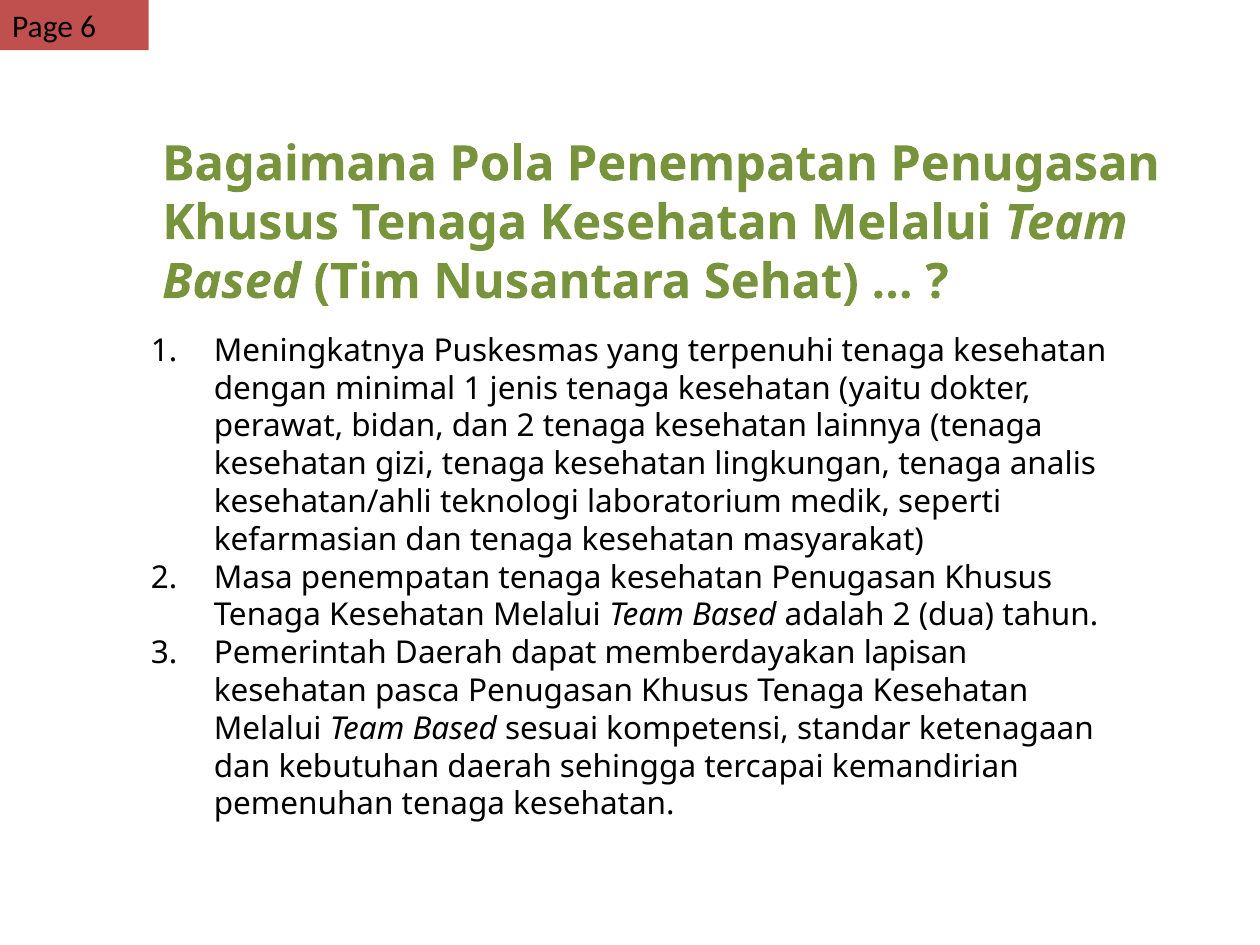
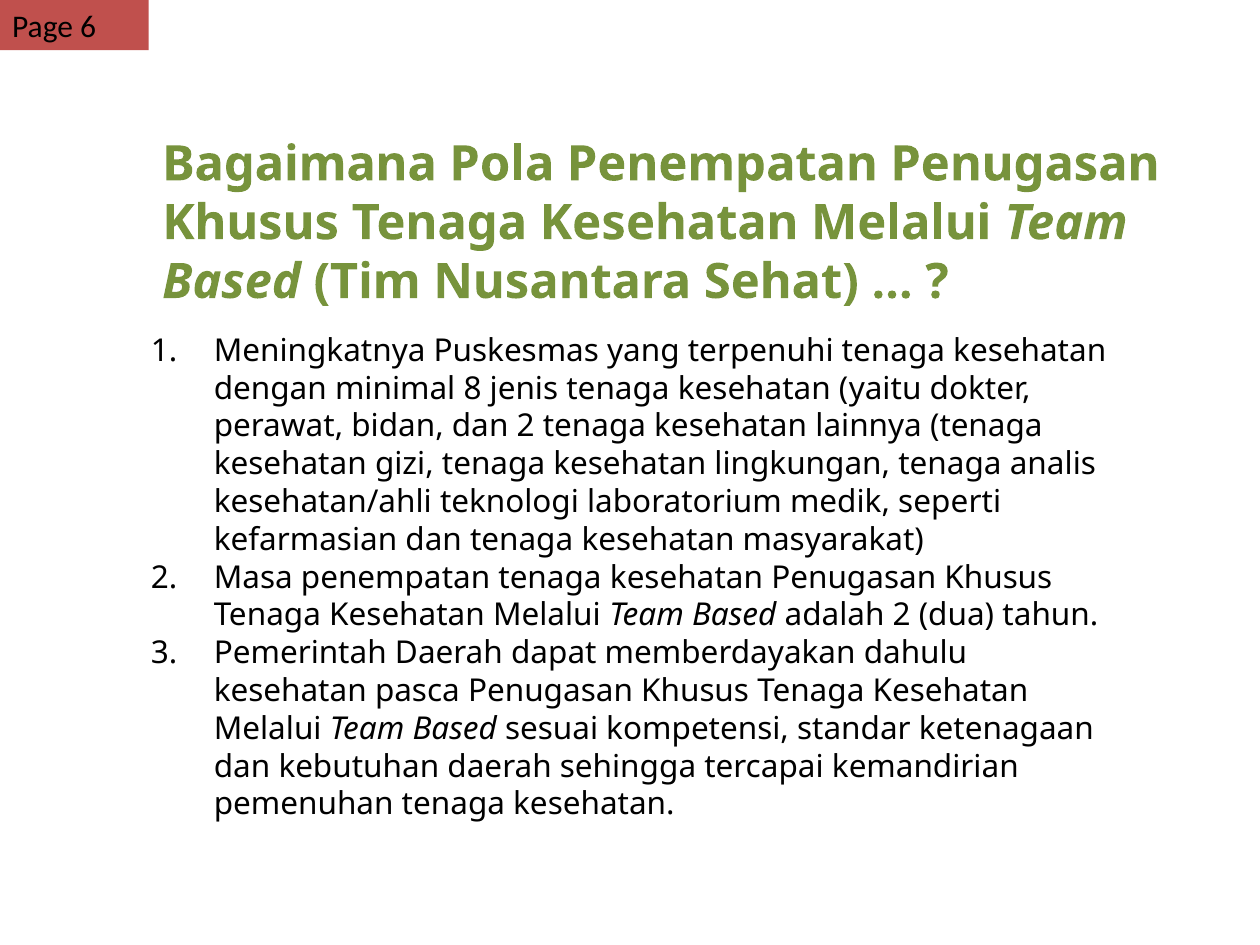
minimal 1: 1 -> 8
lapisan: lapisan -> dahulu
